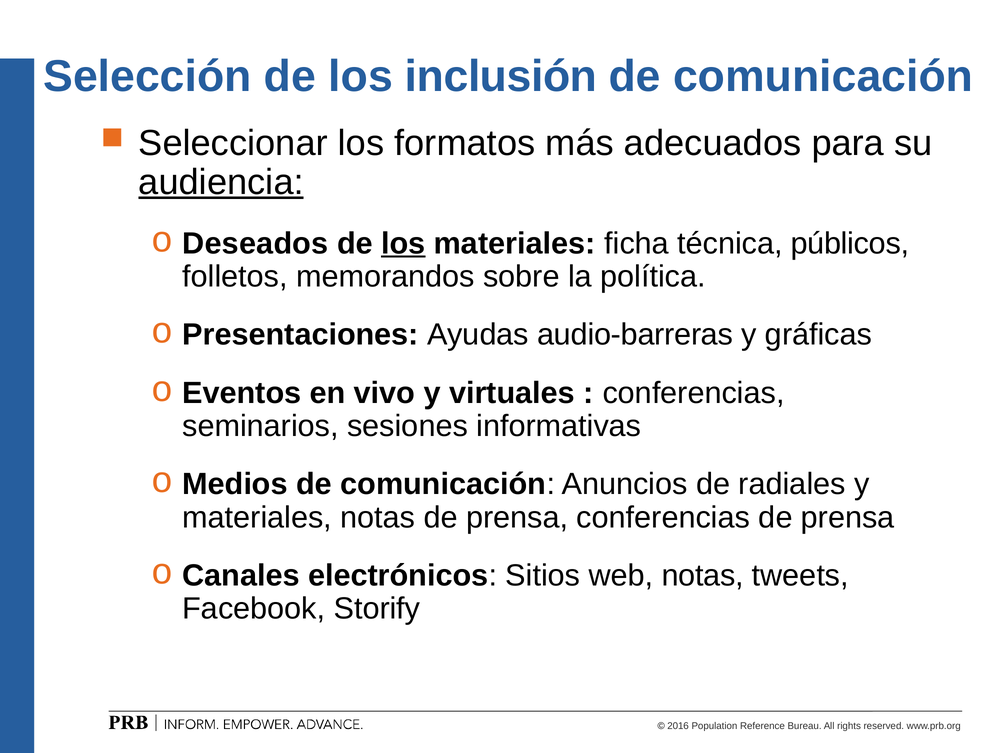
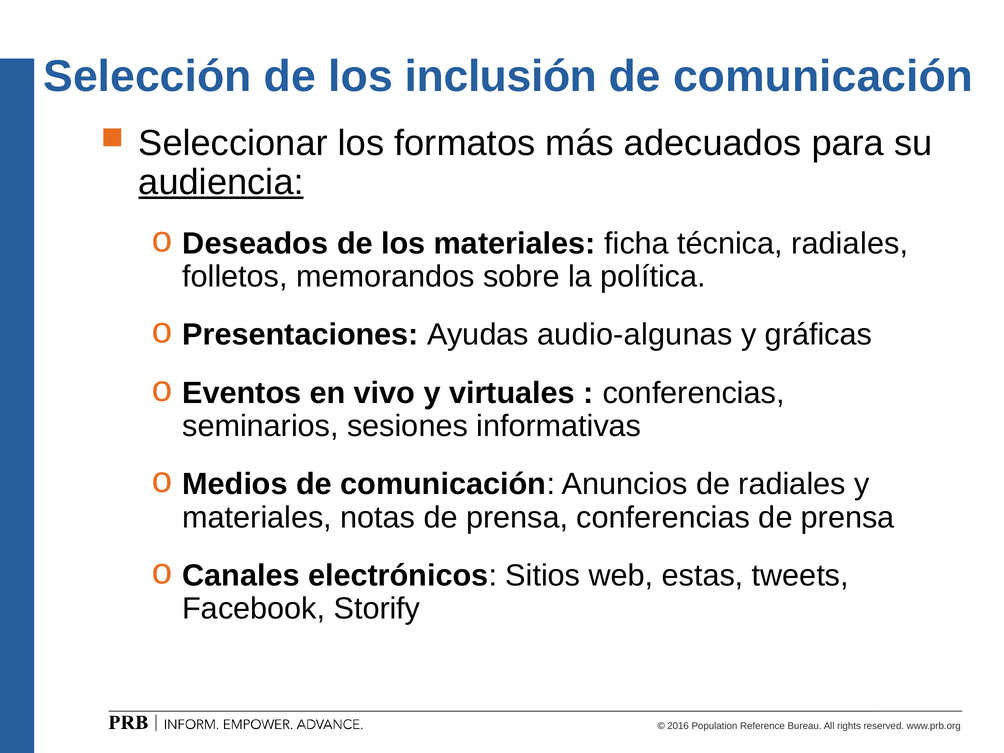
los at (403, 243) underline: present -> none
técnica públicos: públicos -> radiales
audio-barreras: audio-barreras -> audio-algunas
web notas: notas -> estas
